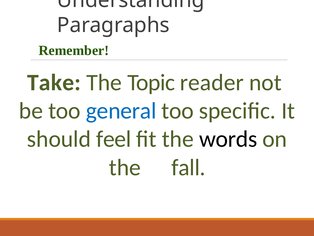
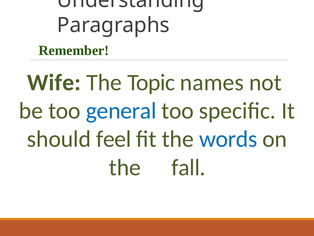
Take: Take -> Wife
reader: reader -> names
words colour: black -> blue
